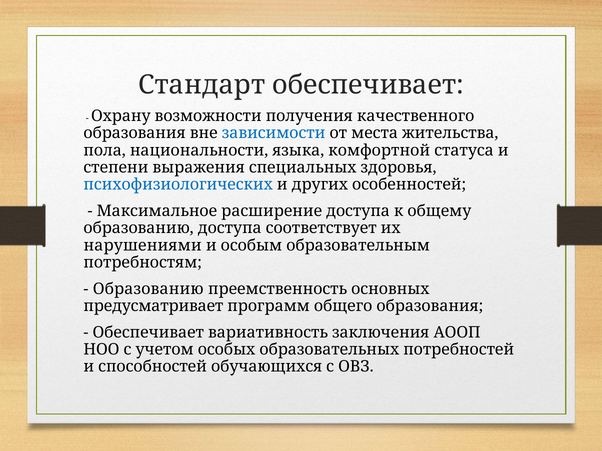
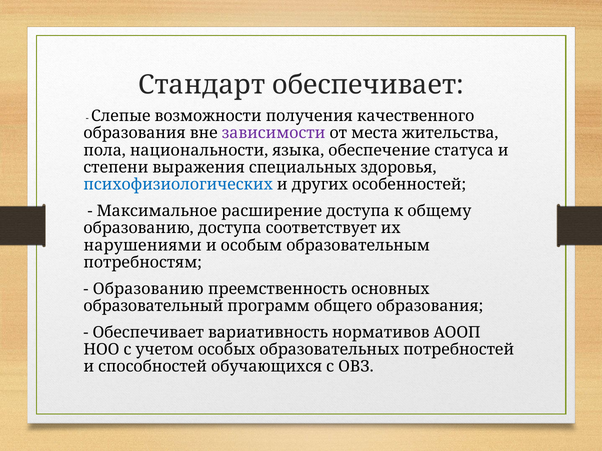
Охрану: Охрану -> Слепые
зависимости colour: blue -> purple
комфортной: комфортной -> обеспечение
предусматривает: предусматривает -> образовательный
заключения: заключения -> нормативов
